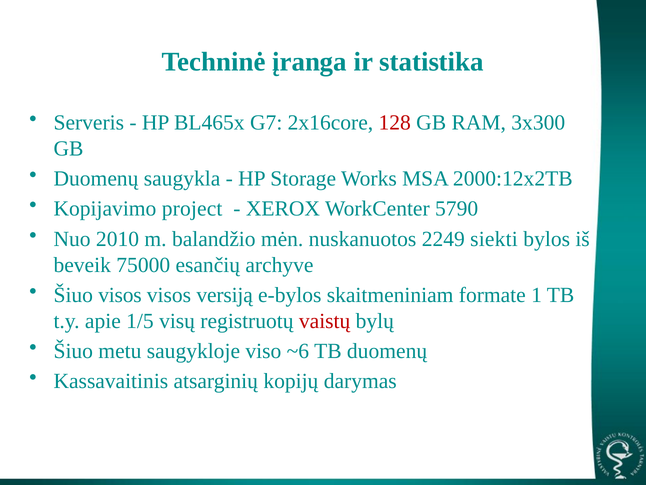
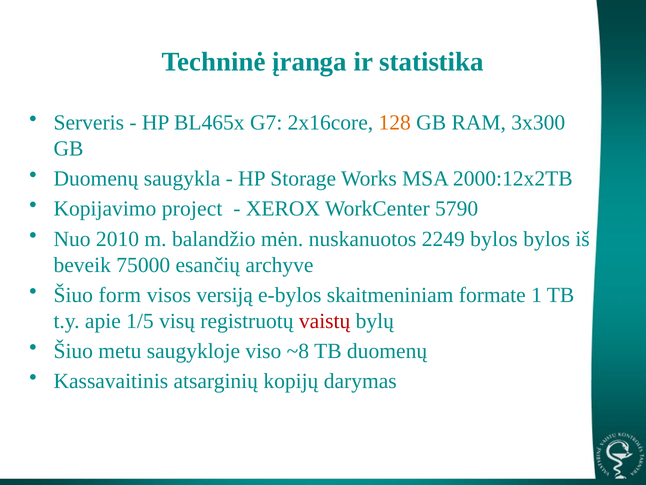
128 colour: red -> orange
2249 siekti: siekti -> bylos
Šiuo visos: visos -> form
~6: ~6 -> ~8
